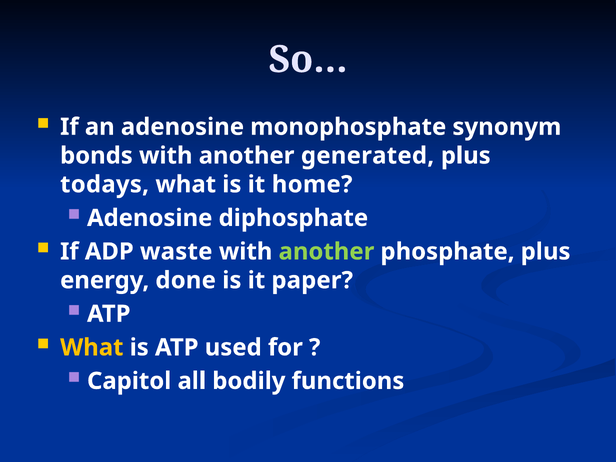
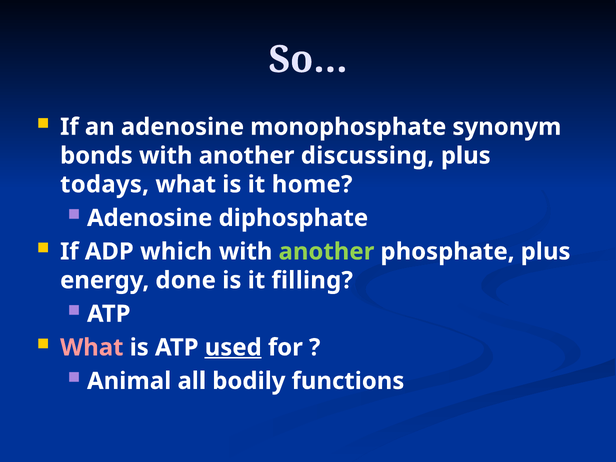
generated: generated -> discussing
waste: waste -> which
paper: paper -> filling
What at (92, 347) colour: yellow -> pink
used underline: none -> present
Capitol: Capitol -> Animal
